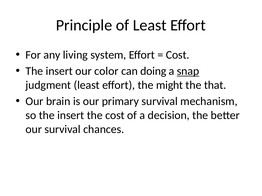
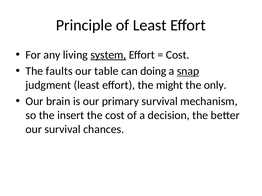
system underline: none -> present
insert at (59, 71): insert -> faults
color: color -> table
that: that -> only
